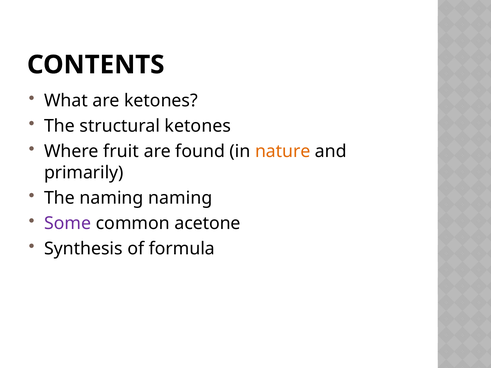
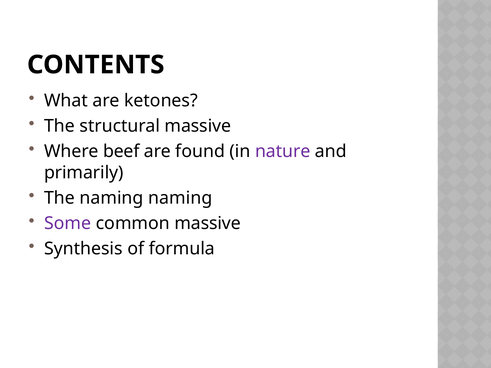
structural ketones: ketones -> massive
fruit: fruit -> beef
nature colour: orange -> purple
common acetone: acetone -> massive
